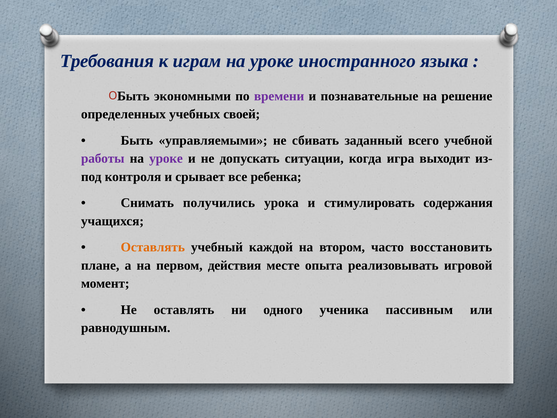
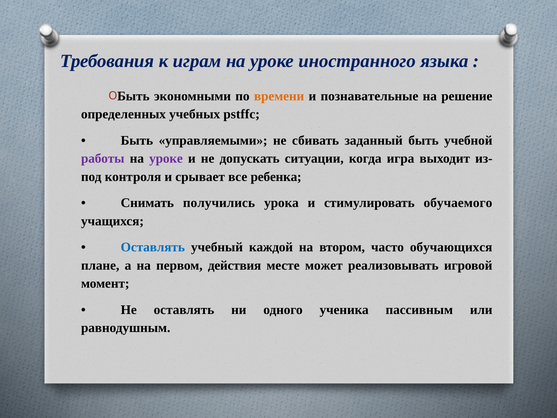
времени colour: purple -> orange
своей: своей -> pstffc
заданный всего: всего -> быть
содержания: содержания -> обучаемого
Оставлять at (153, 247) colour: orange -> blue
восстановить: восстановить -> обучающихся
опыта: опыта -> может
